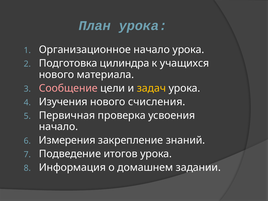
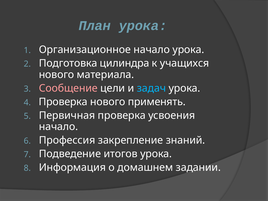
задач colour: yellow -> light blue
Изучения at (63, 102): Изучения -> Проверка
счисления: счисления -> применять
Измерения: Измерения -> Профессия
